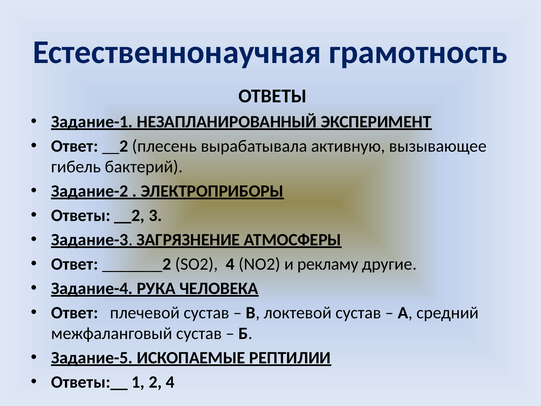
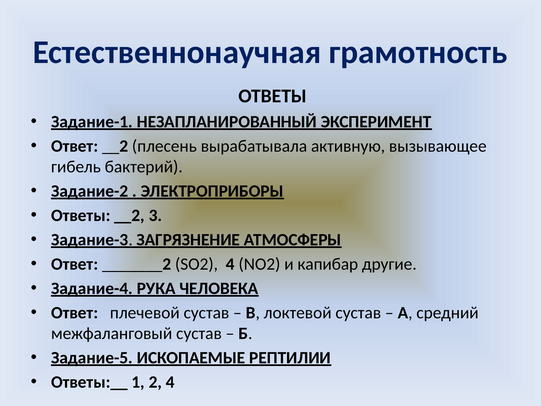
рекламу: рекламу -> капибар
